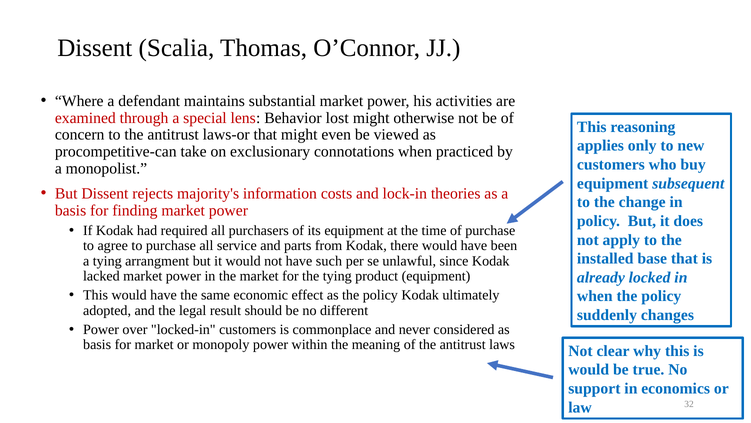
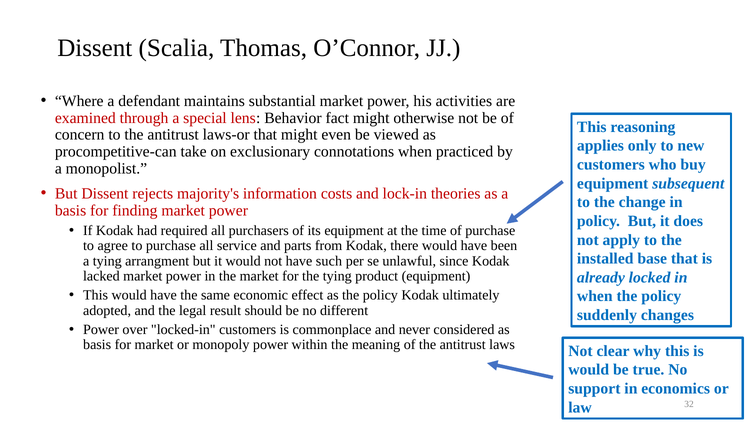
lost: lost -> fact
